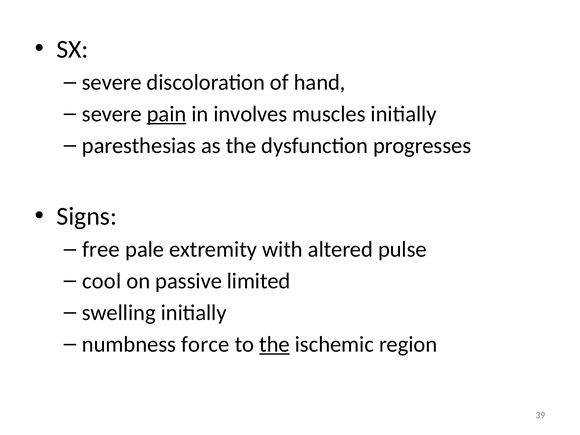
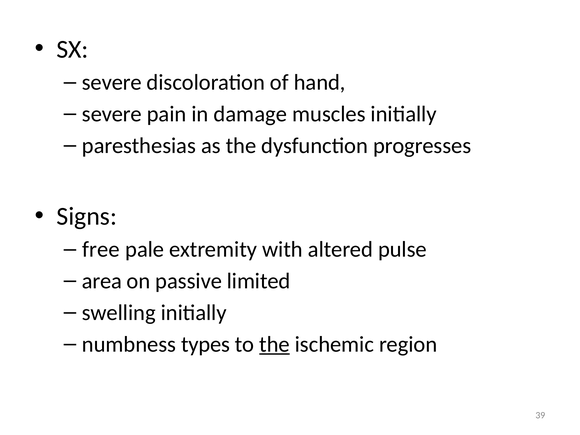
pain underline: present -> none
involves: involves -> damage
cool: cool -> area
force: force -> types
